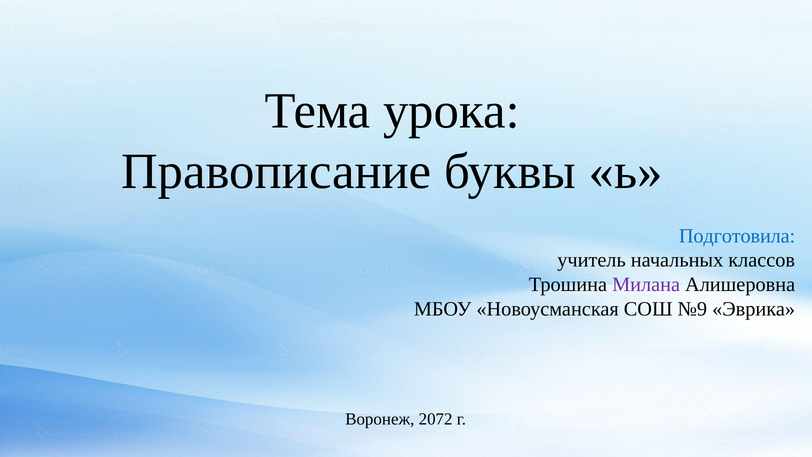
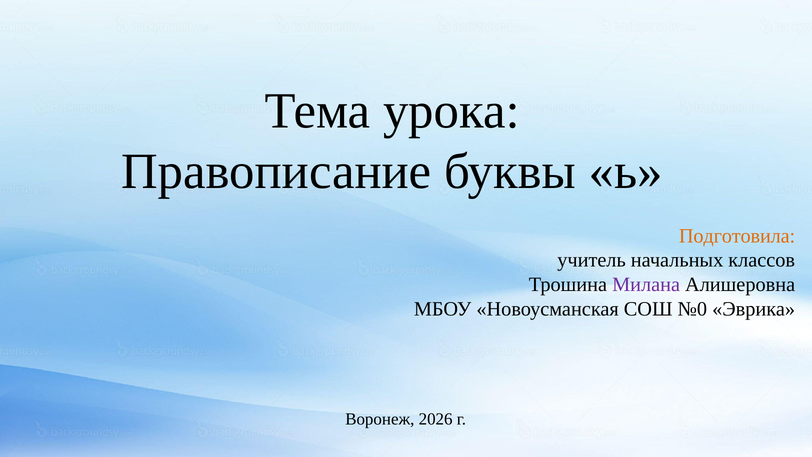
Подготовила colour: blue -> orange
№9: №9 -> №0
2072: 2072 -> 2026
